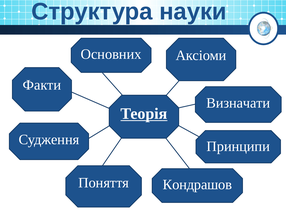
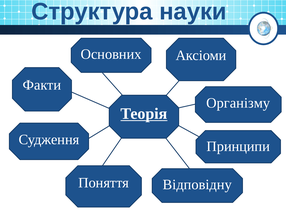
Визначати: Визначати -> Організму
Кондрашов: Кондрашов -> Відповідну
